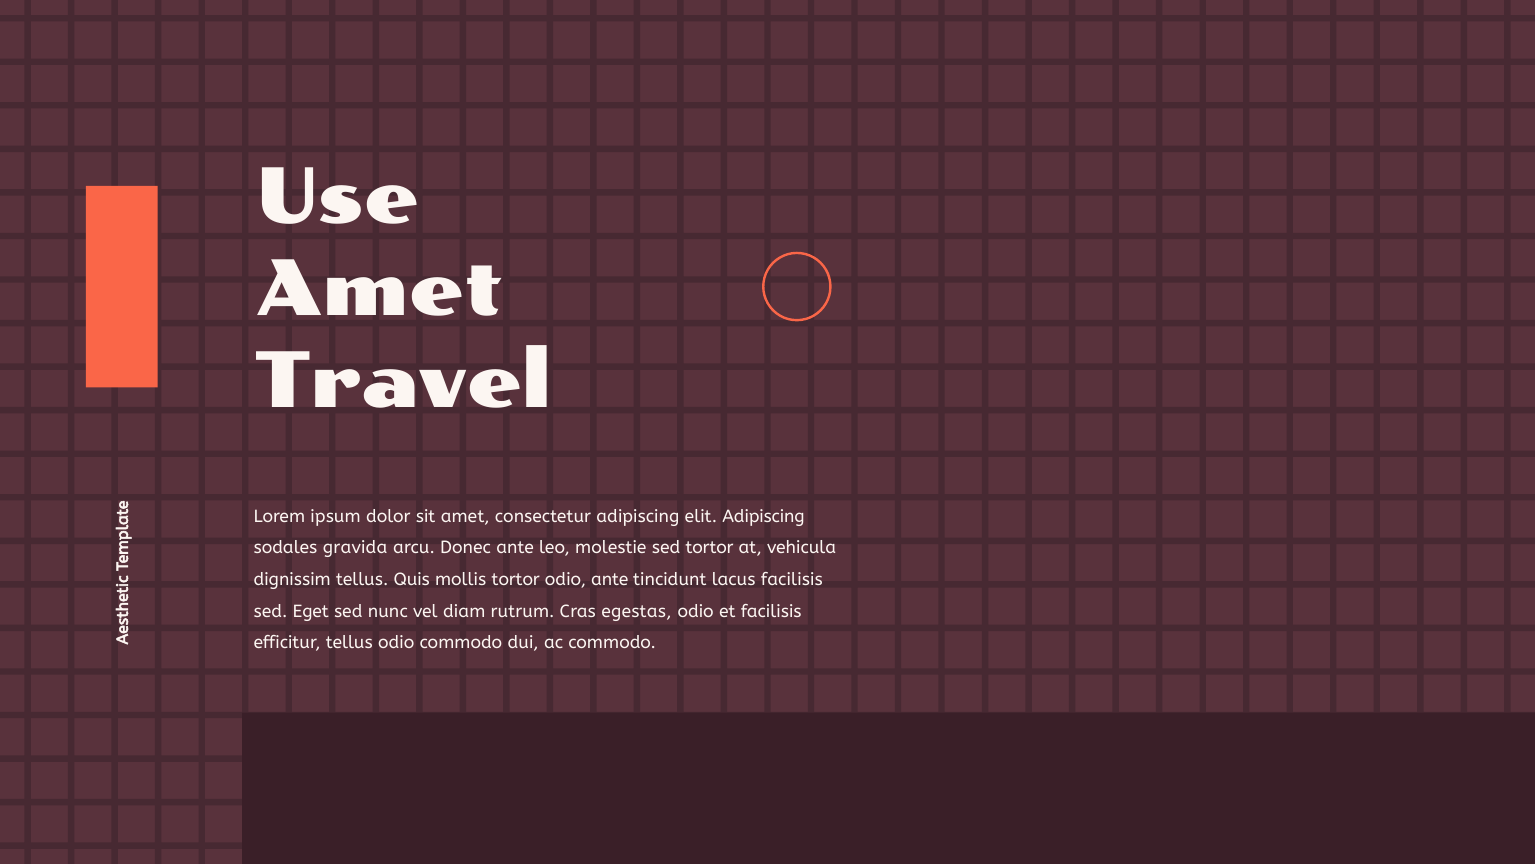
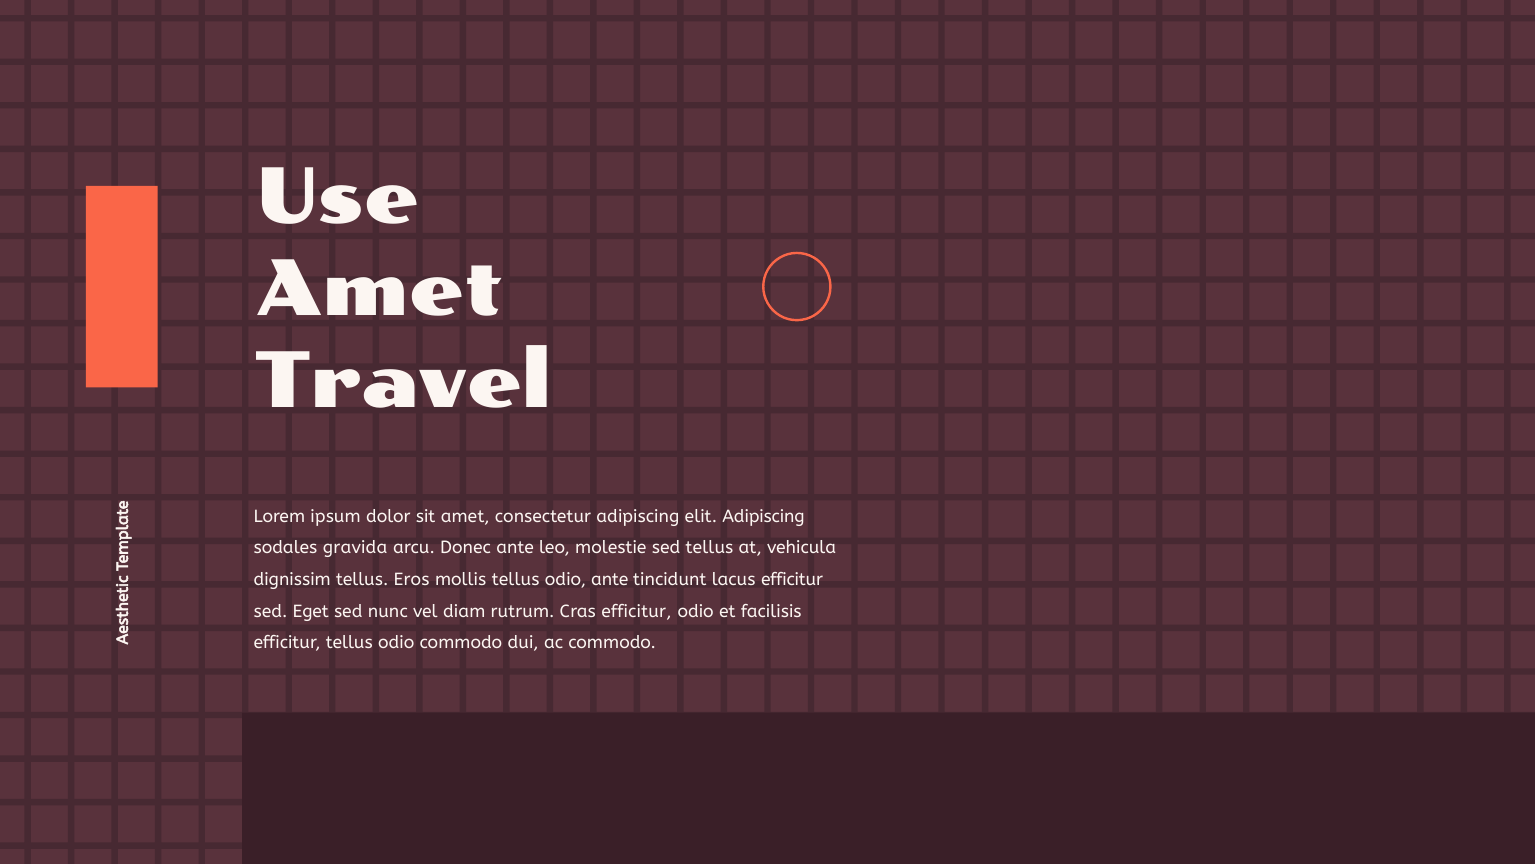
sed tortor: tortor -> tellus
Quis: Quis -> Eros
mollis tortor: tortor -> tellus
lacus facilisis: facilisis -> efficitur
Cras egestas: egestas -> efficitur
